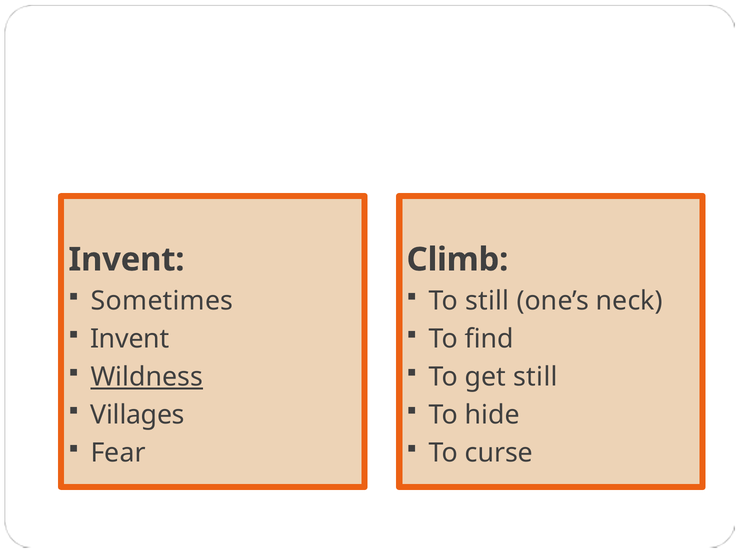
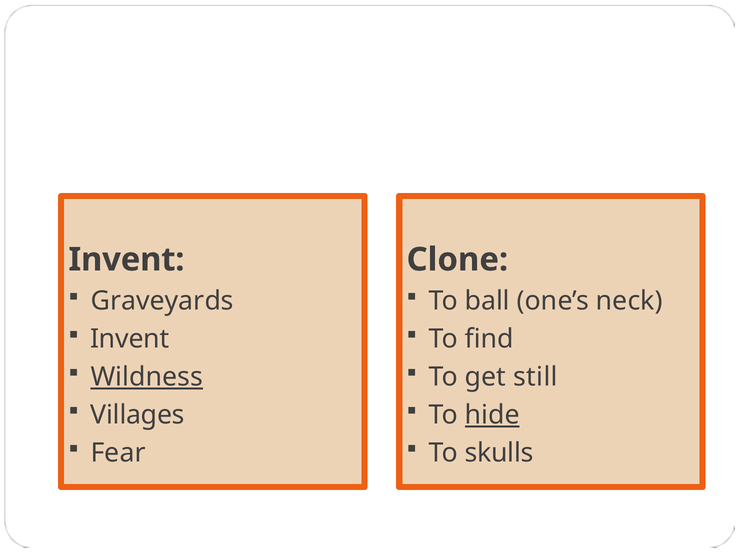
Climb: Climb -> Clone
Sometimes: Sometimes -> Graveyards
To still: still -> ball
hide underline: none -> present
curse: curse -> skulls
